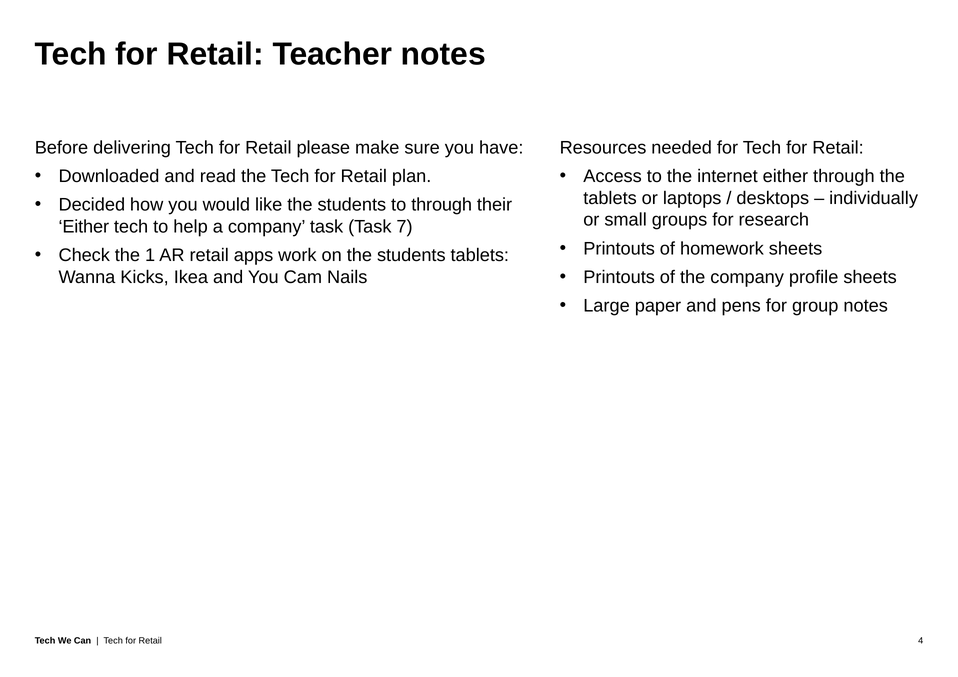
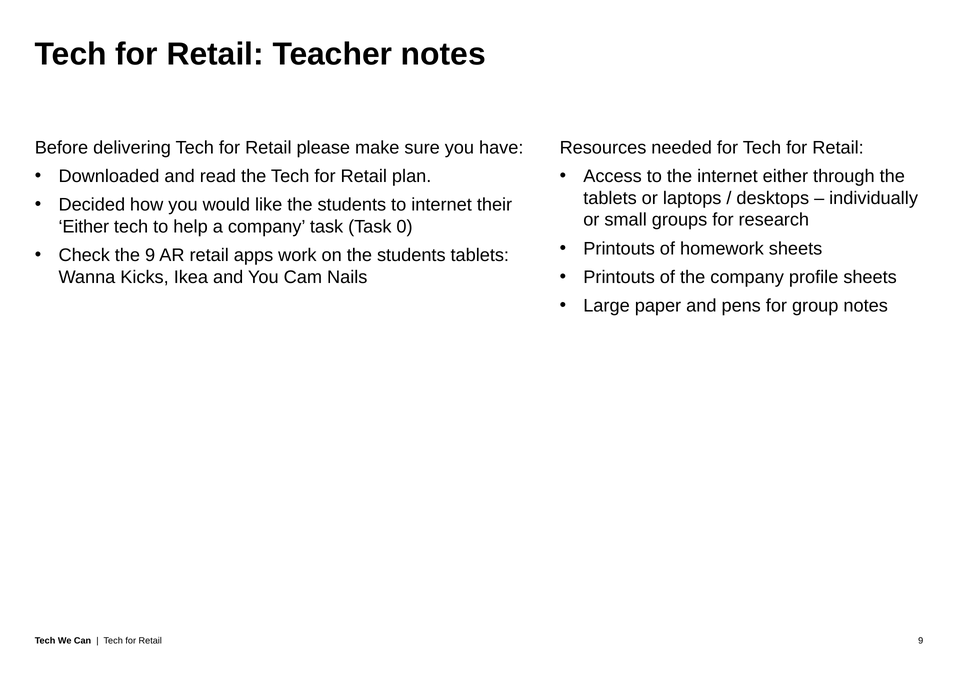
to through: through -> internet
7: 7 -> 0
the 1: 1 -> 9
Retail 4: 4 -> 9
